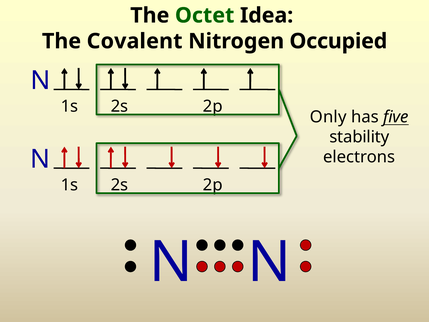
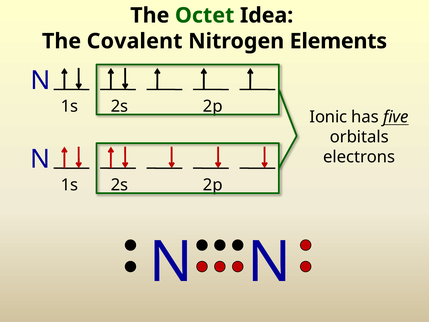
Occupied: Occupied -> Elements
Only: Only -> Ionic
stability: stability -> orbitals
